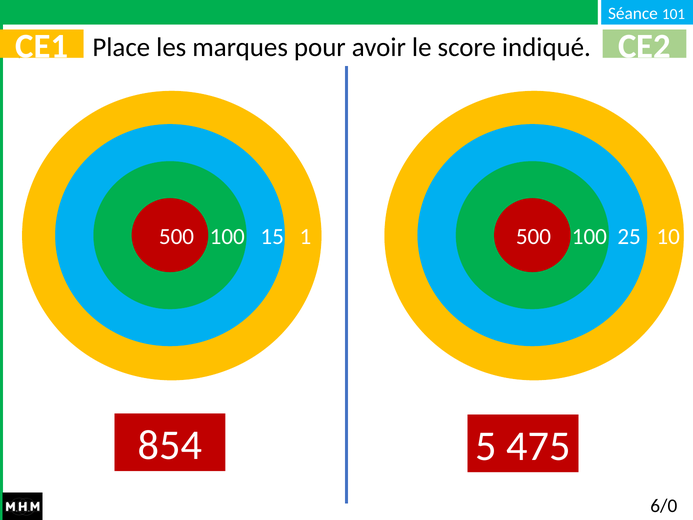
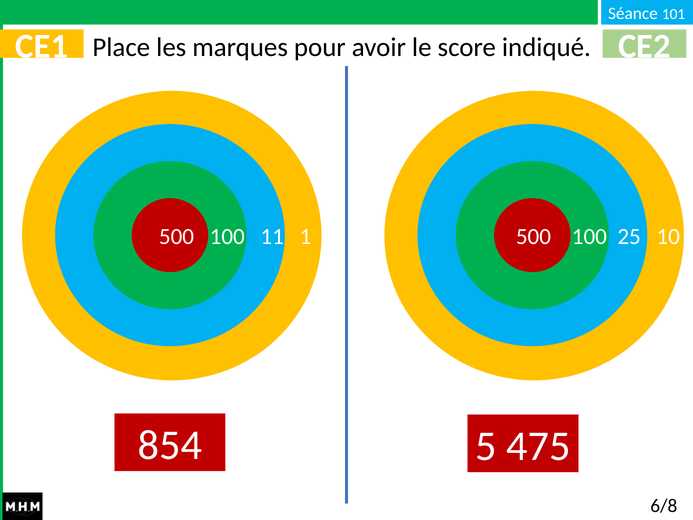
15: 15 -> 11
6/0: 6/0 -> 6/8
